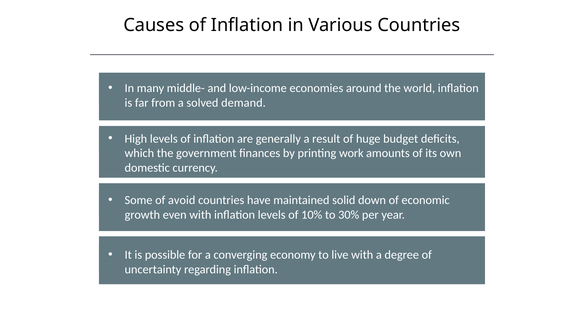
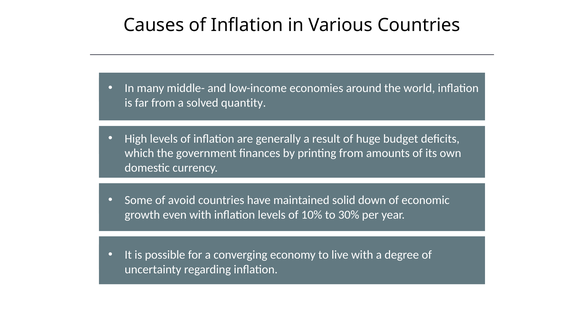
demand: demand -> quantity
printing work: work -> from
